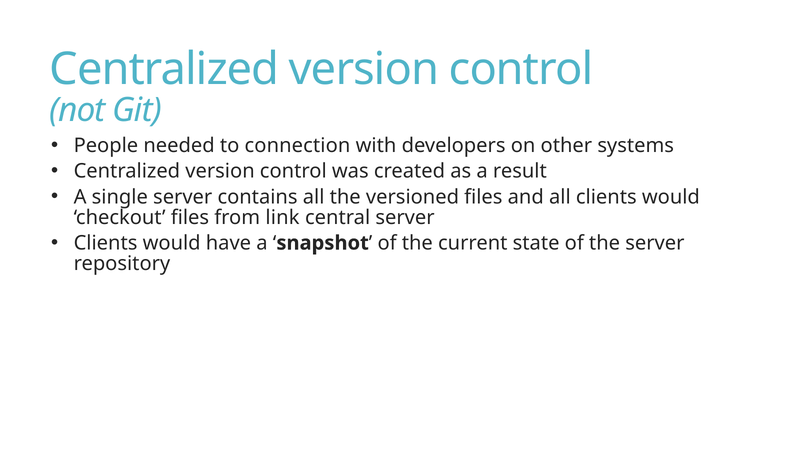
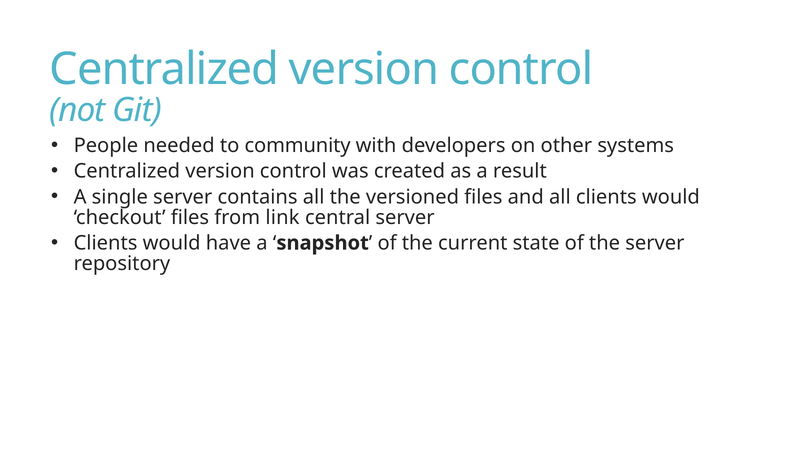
connection: connection -> community
